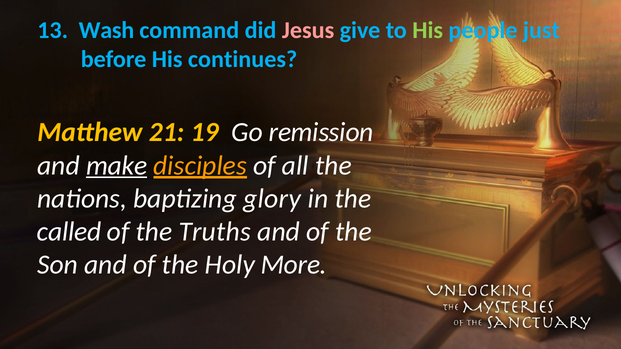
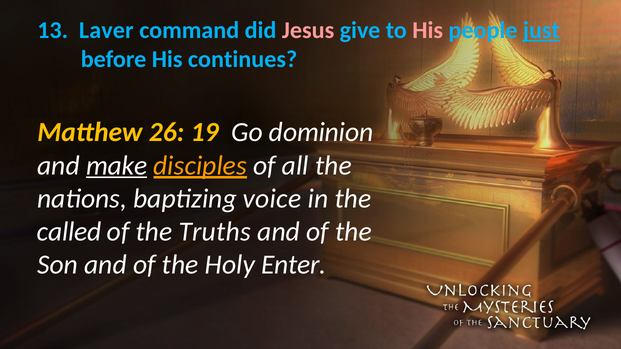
Wash: Wash -> Laver
His at (428, 30) colour: light green -> pink
just underline: none -> present
21: 21 -> 26
remission: remission -> dominion
glory: glory -> voice
More: More -> Enter
